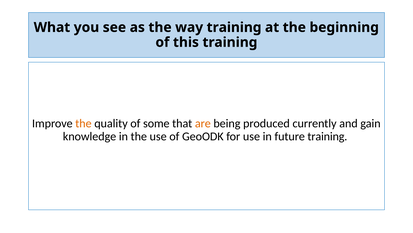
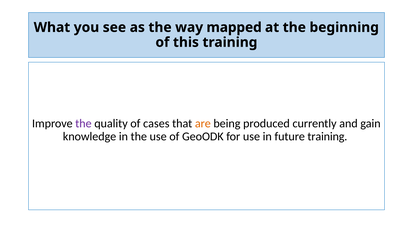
way training: training -> mapped
the at (83, 123) colour: orange -> purple
some: some -> cases
